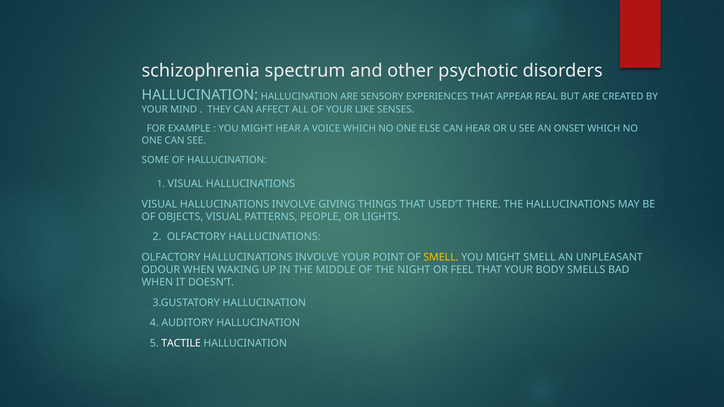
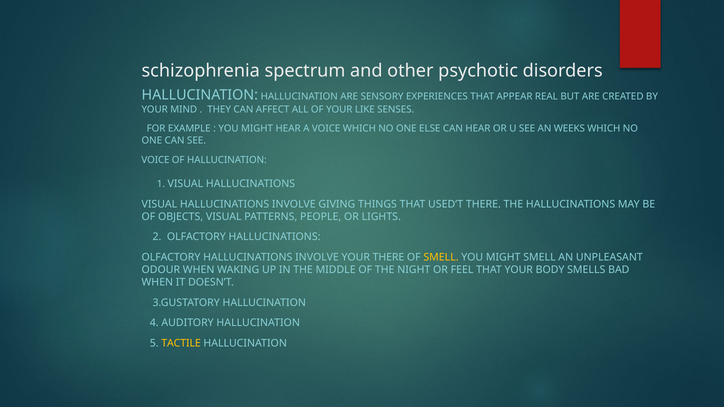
ONSET: ONSET -> WEEKS
SOME at (155, 160): SOME -> VOICE
YOUR POINT: POINT -> THERE
TACTILE colour: white -> yellow
